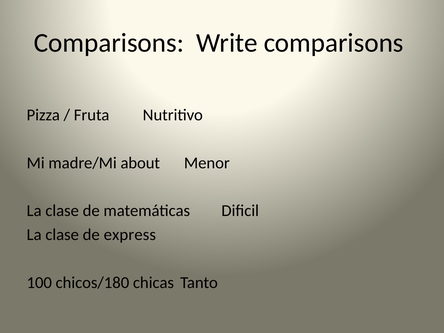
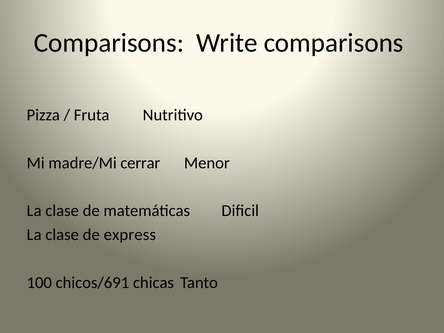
about: about -> cerrar
chicos/180: chicos/180 -> chicos/691
